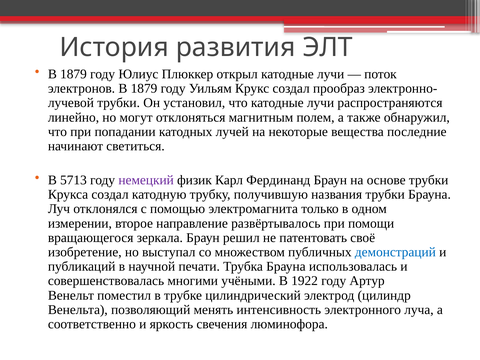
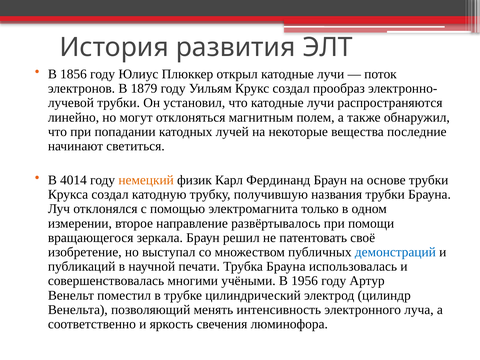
1879 at (73, 74): 1879 -> 1856
5713: 5713 -> 4014
немецкий colour: purple -> orange
1922: 1922 -> 1956
